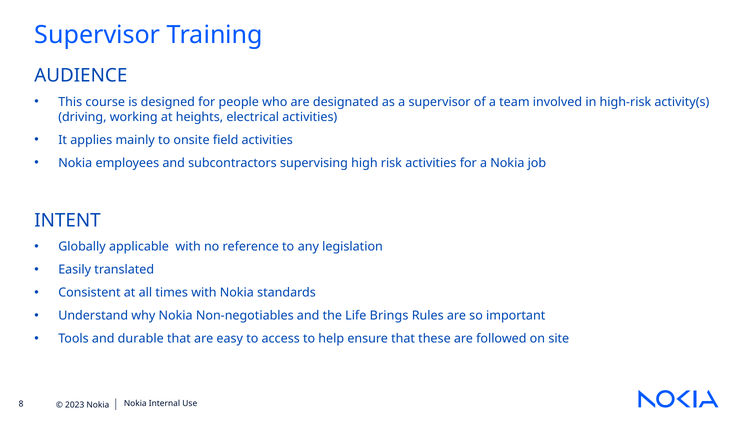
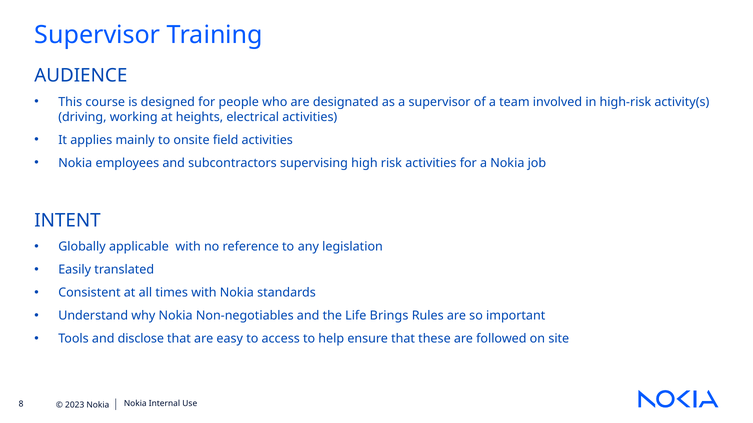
durable: durable -> disclose
